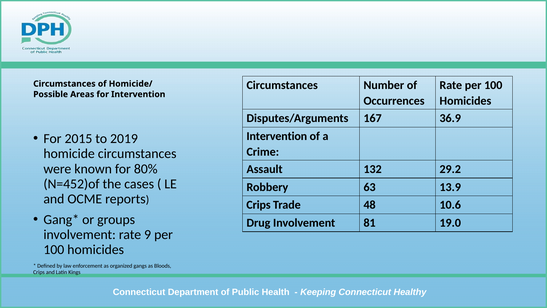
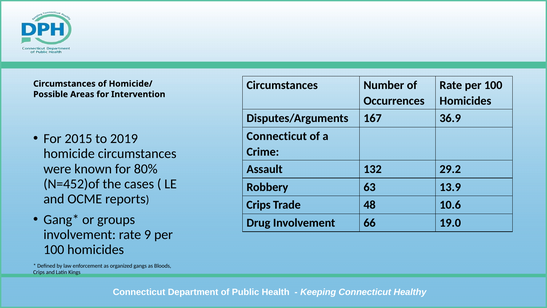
Intervention at (277, 136): Intervention -> Connecticut
81: 81 -> 66
